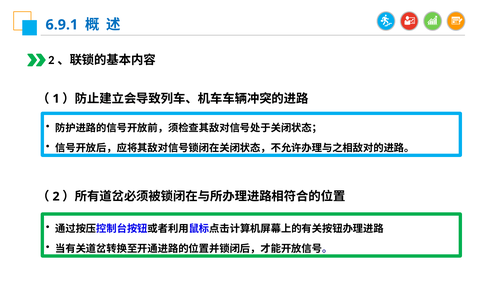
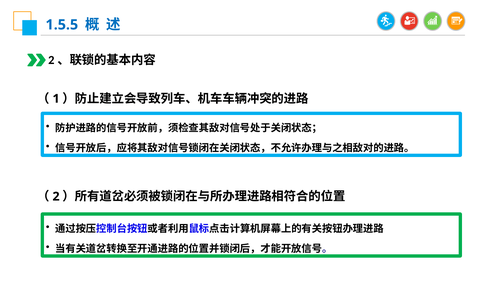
6.9.1: 6.9.1 -> 1.5.5
